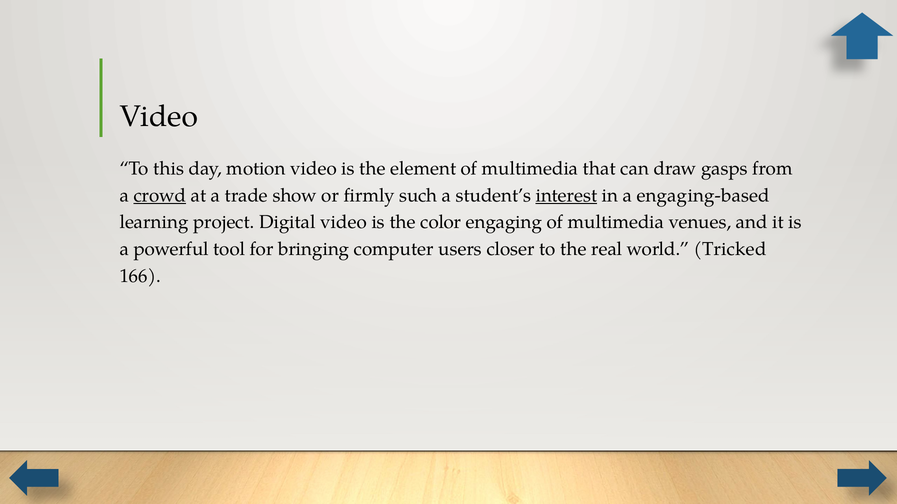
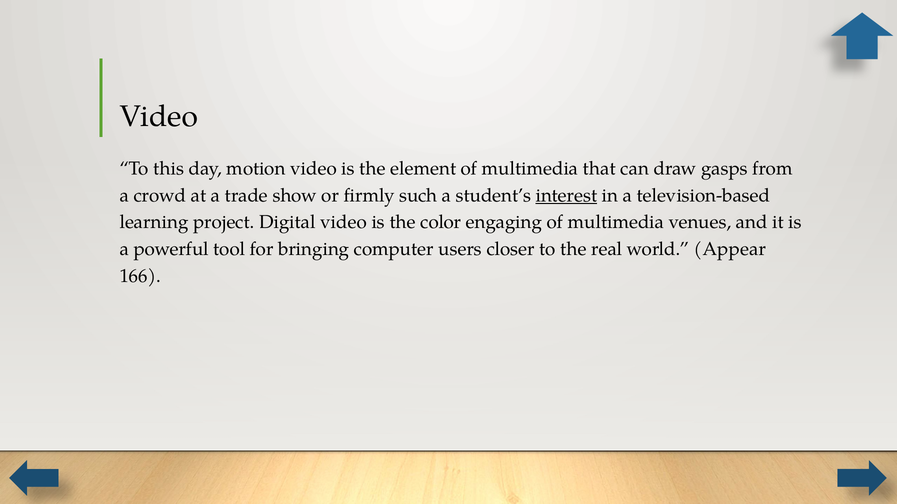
crowd underline: present -> none
engaging-based: engaging-based -> television-based
Tricked: Tricked -> Appear
